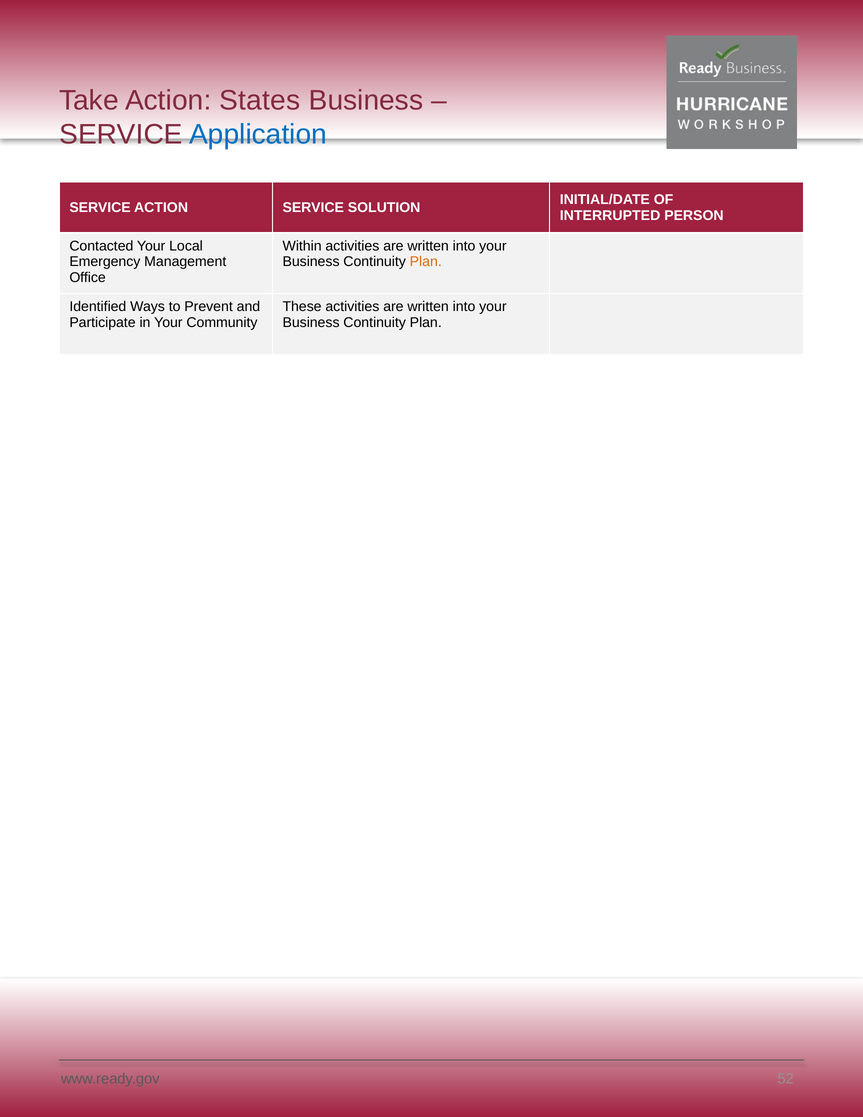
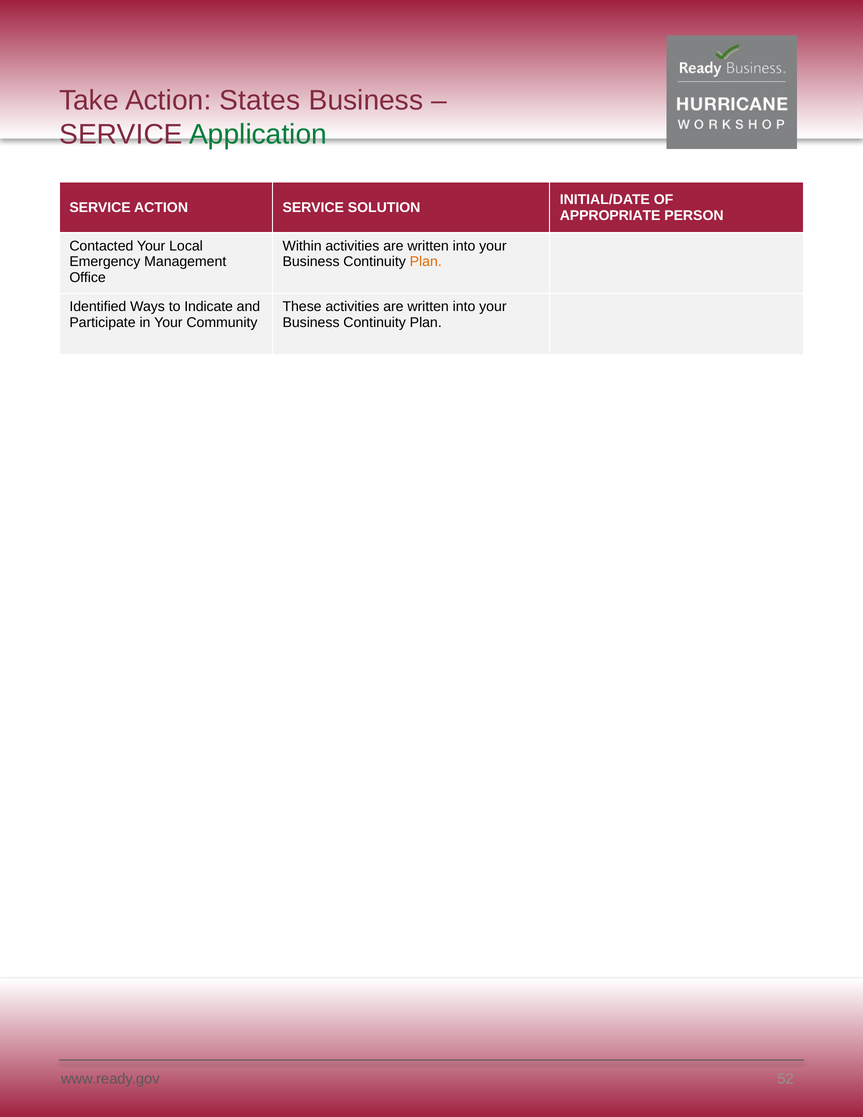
Application colour: blue -> green
INTERRUPTED: INTERRUPTED -> APPROPRIATE
Prevent: Prevent -> Indicate
